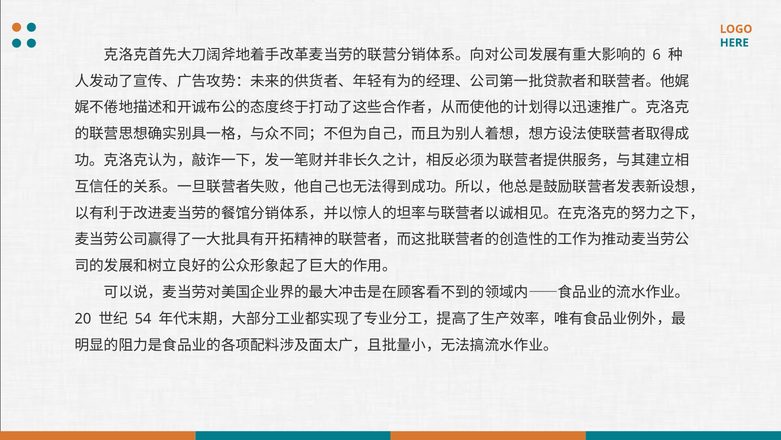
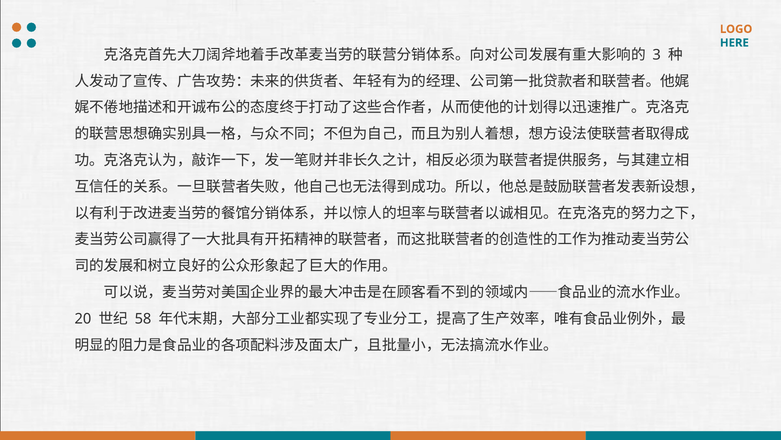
6: 6 -> 3
54: 54 -> 58
